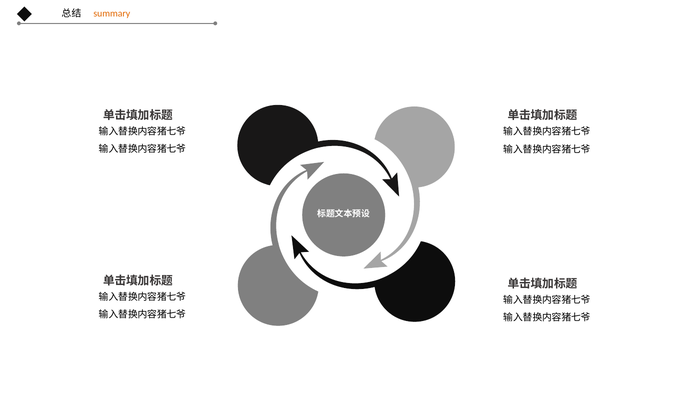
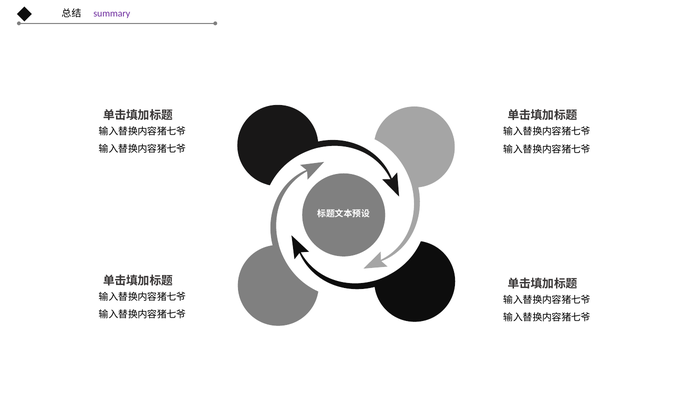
summary colour: orange -> purple
